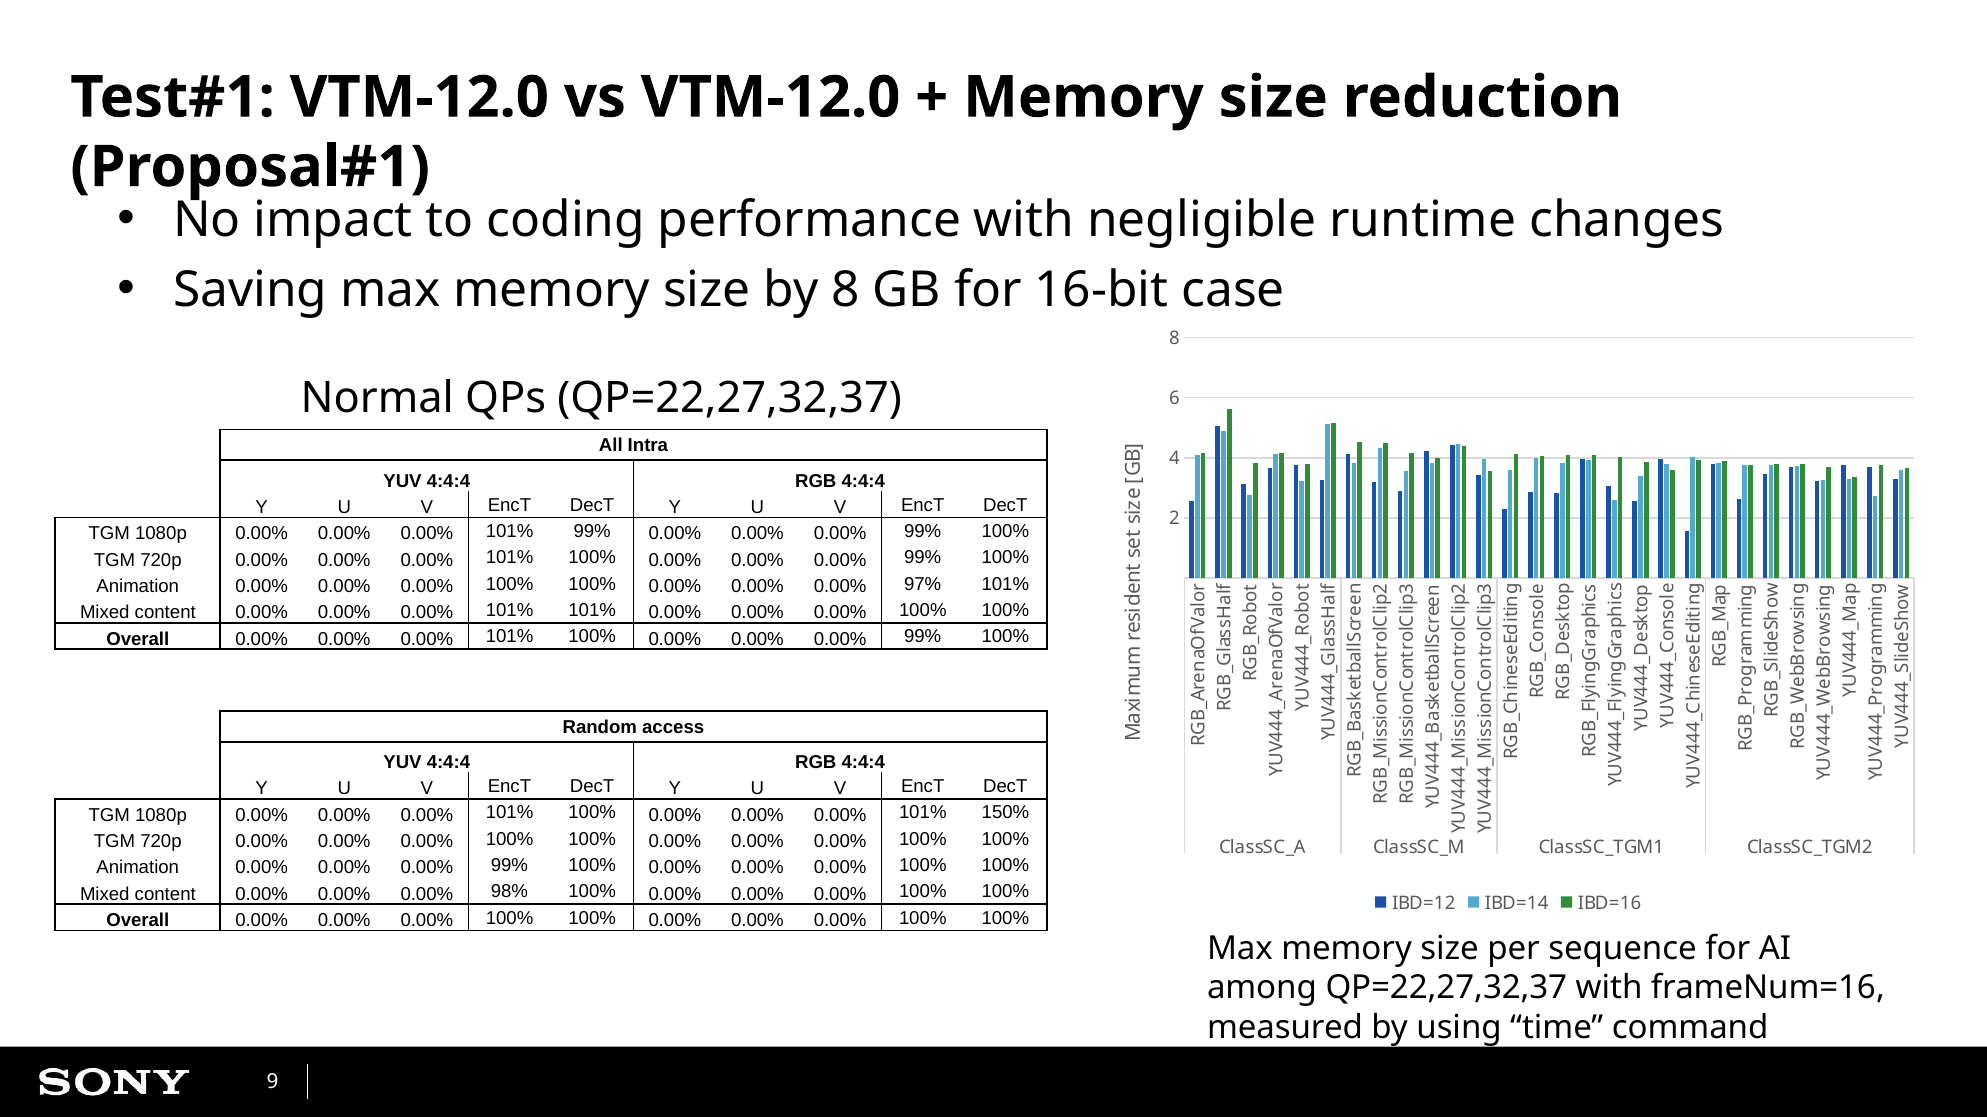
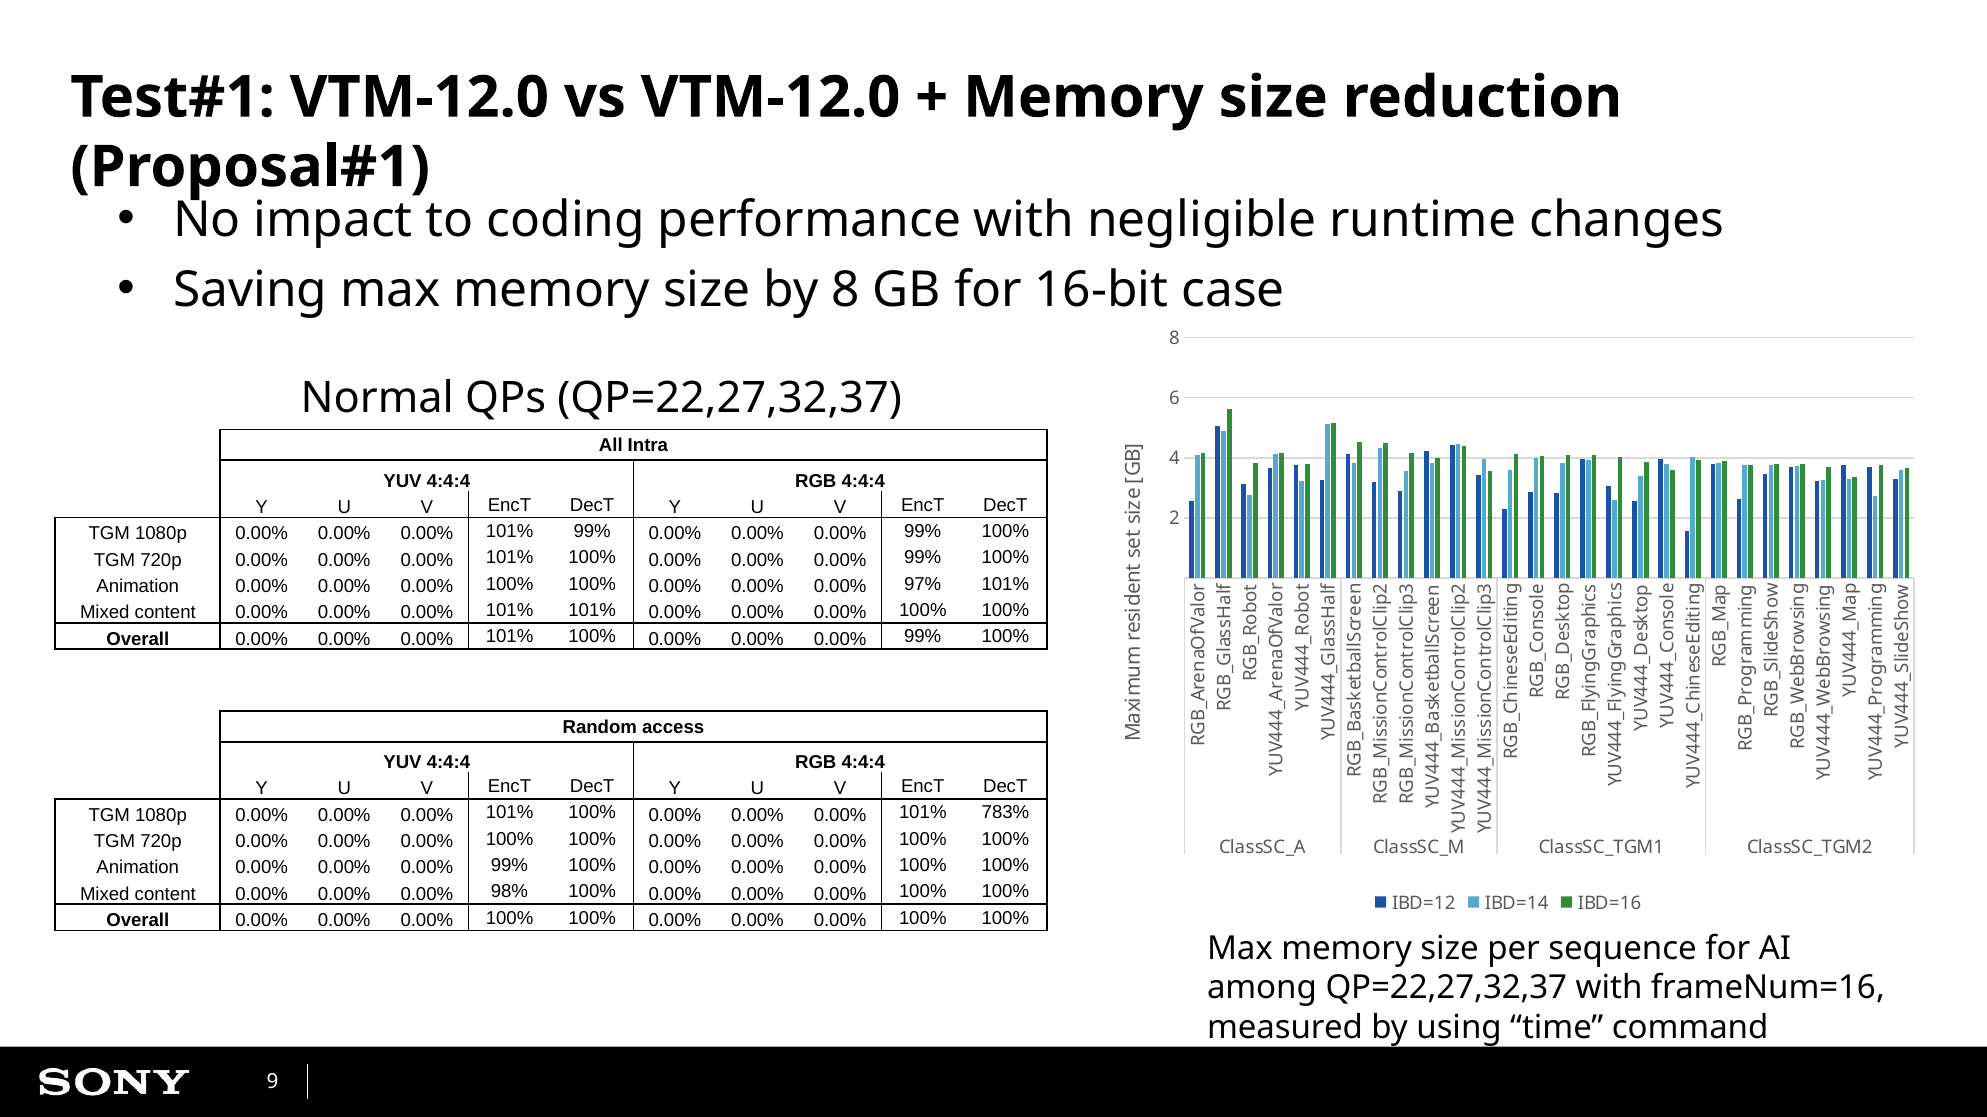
150%: 150% -> 783%
